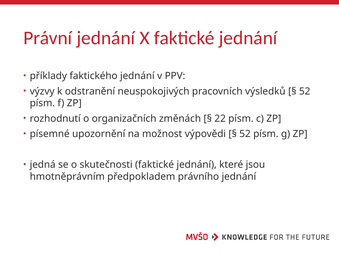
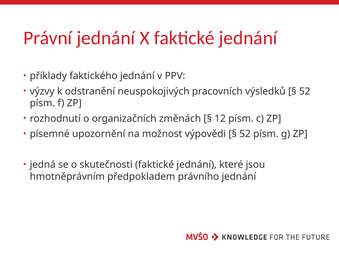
22: 22 -> 12
